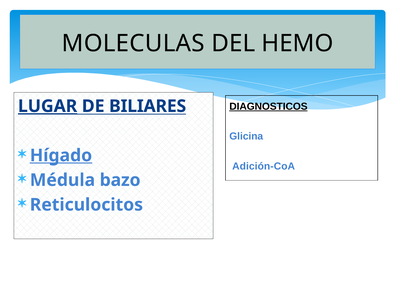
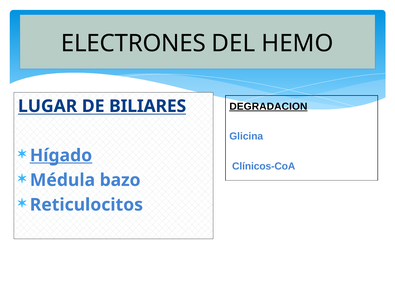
MOLECULAS: MOLECULAS -> ELECTRONES
DIAGNOSTICOS: DIAGNOSTICOS -> DEGRADACION
LUGAR underline: present -> none
Adición-CoA: Adición-CoA -> Clínicos-CoA
